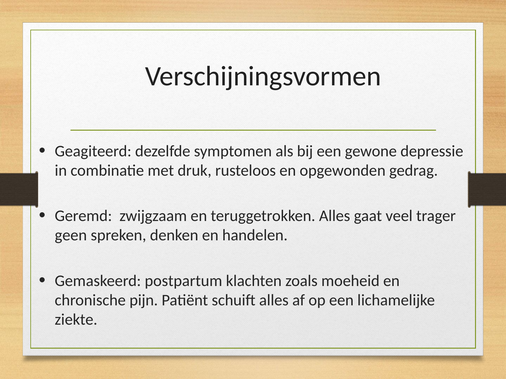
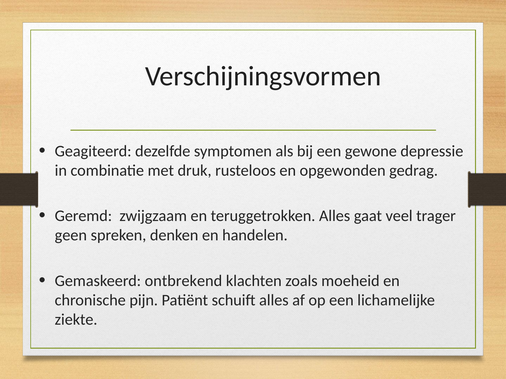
postpartum: postpartum -> ontbrekend
